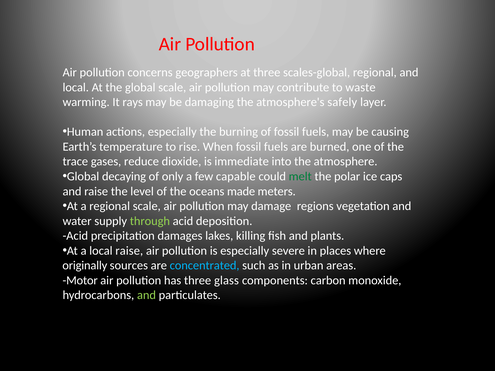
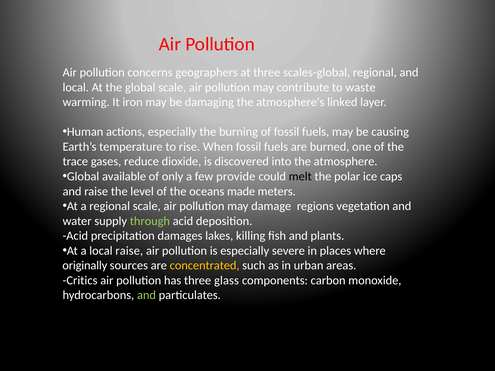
rays: rays -> iron
safely: safely -> linked
immediate: immediate -> discovered
decaying: decaying -> available
capable: capable -> provide
melt colour: green -> black
concentrated colour: light blue -> yellow
Motor: Motor -> Critics
